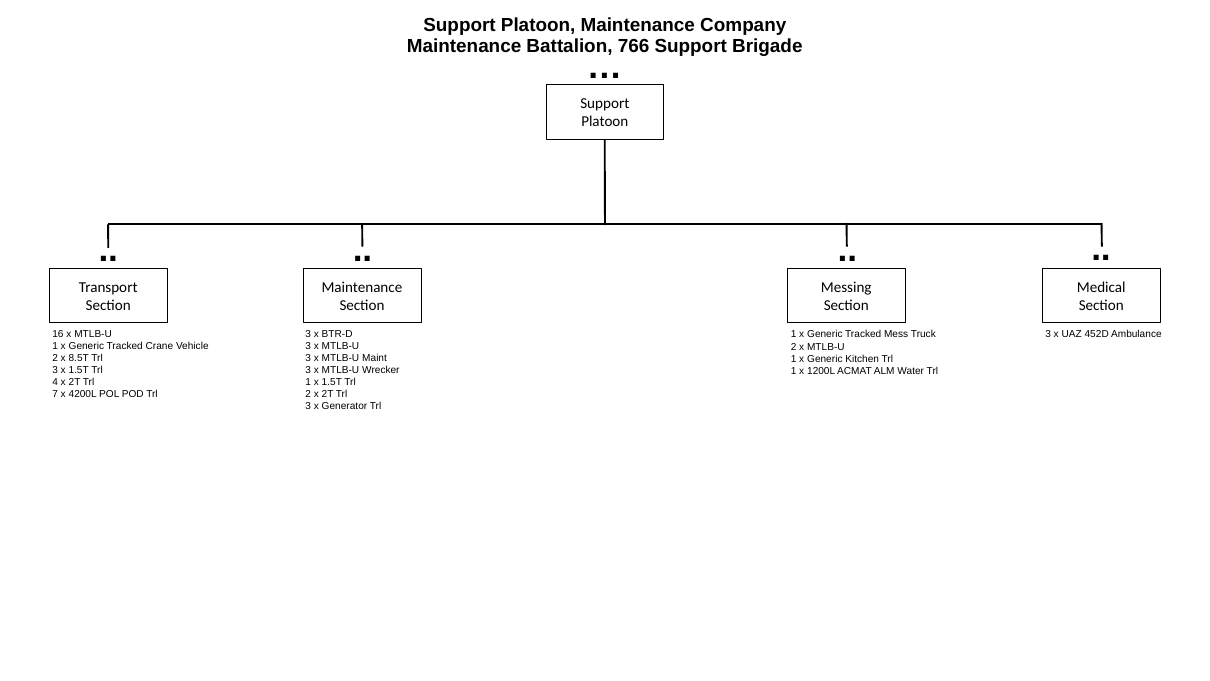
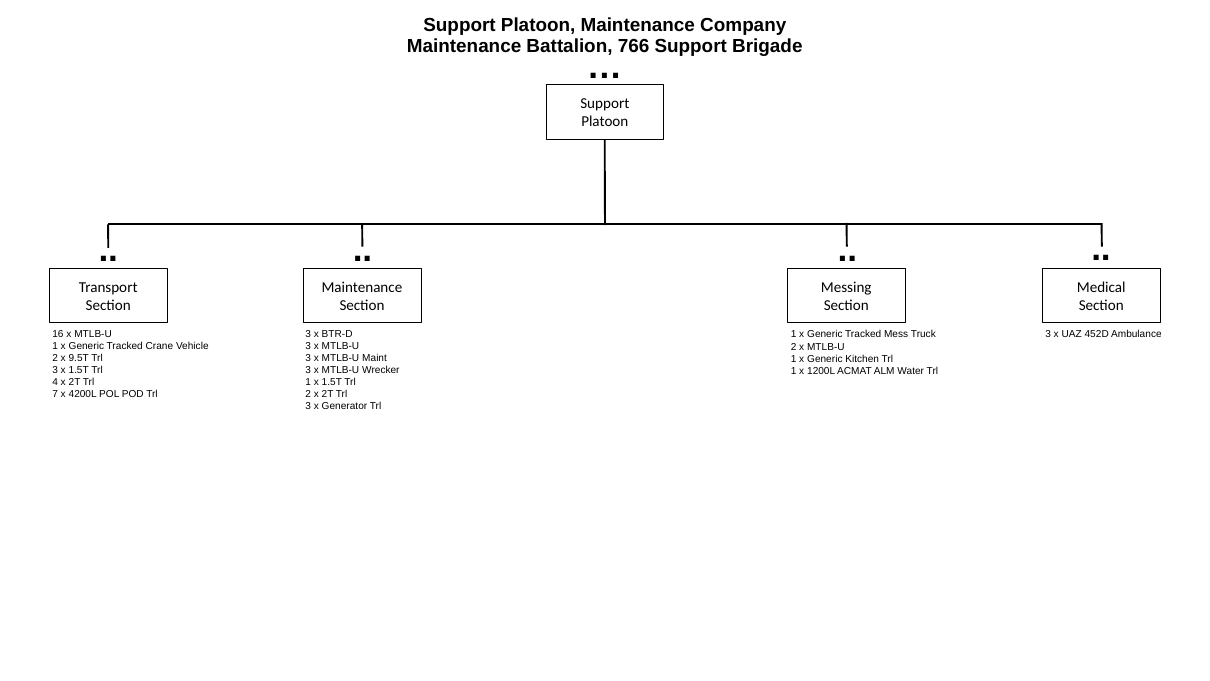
8.5T: 8.5T -> 9.5T
